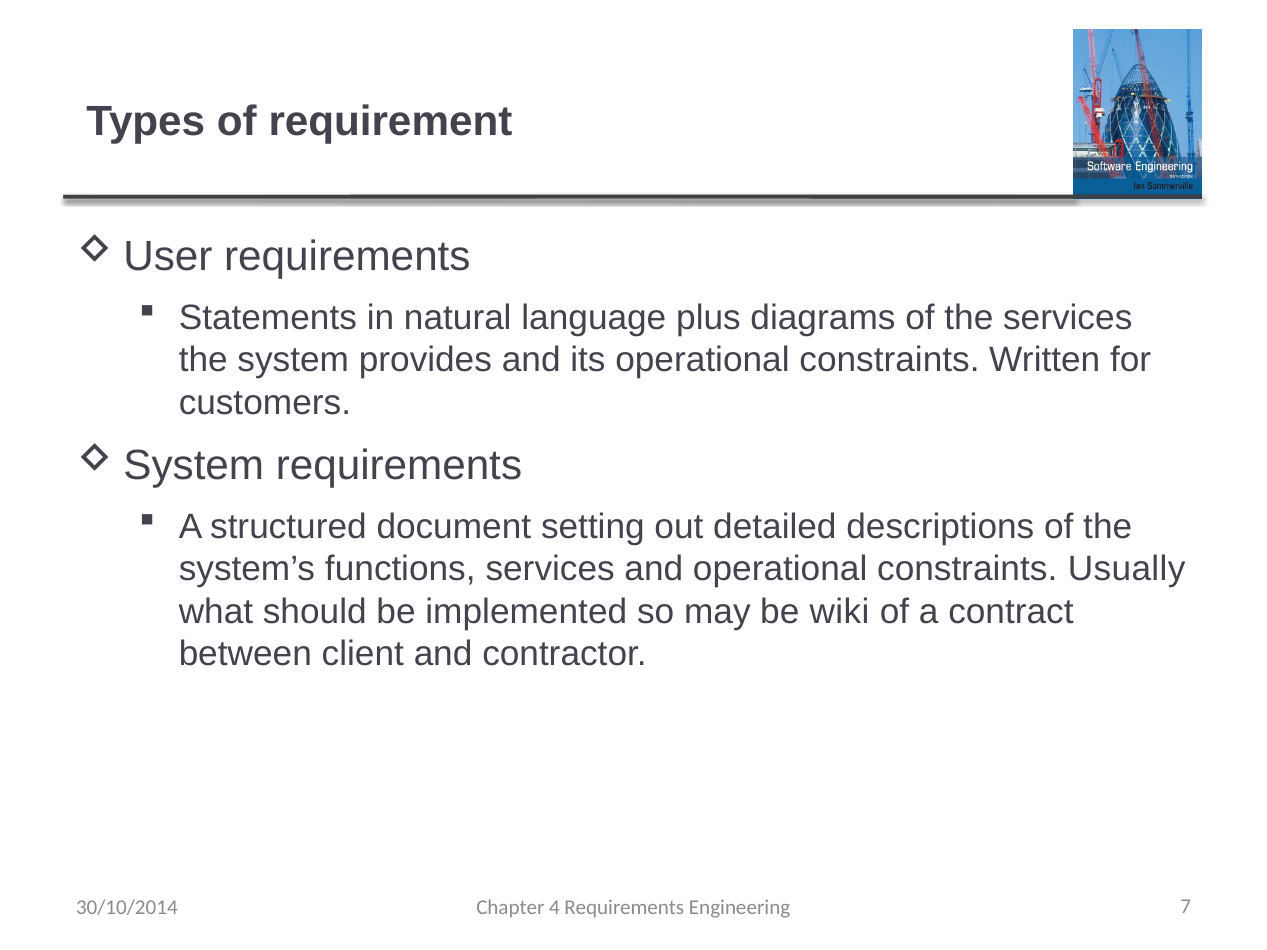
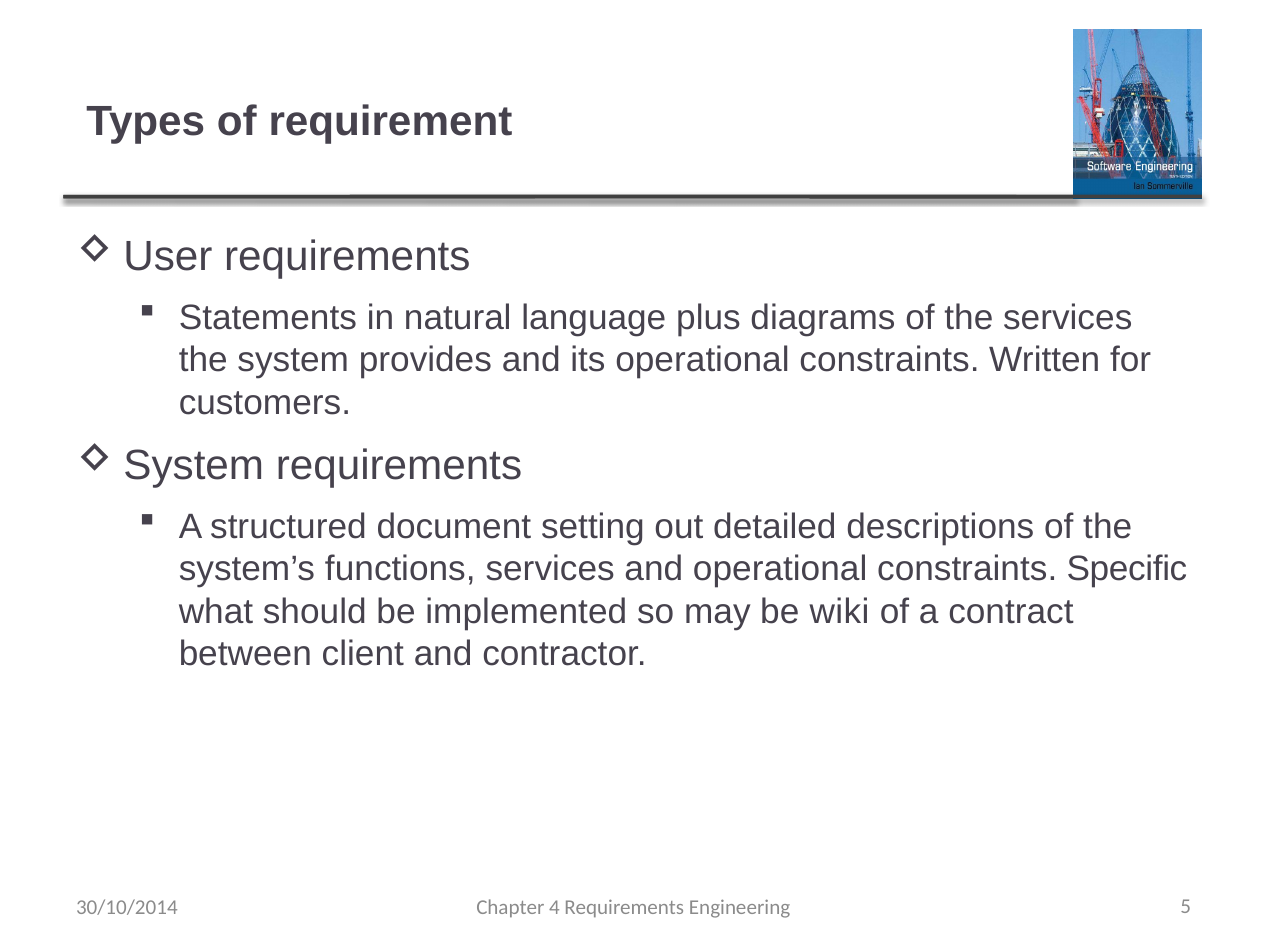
Usually: Usually -> Specific
7: 7 -> 5
